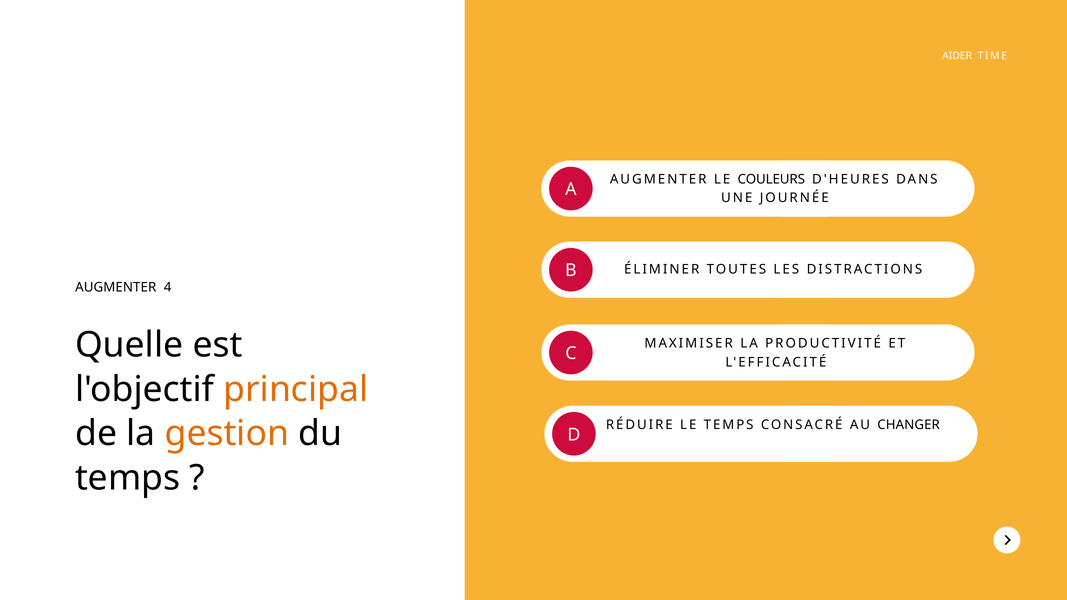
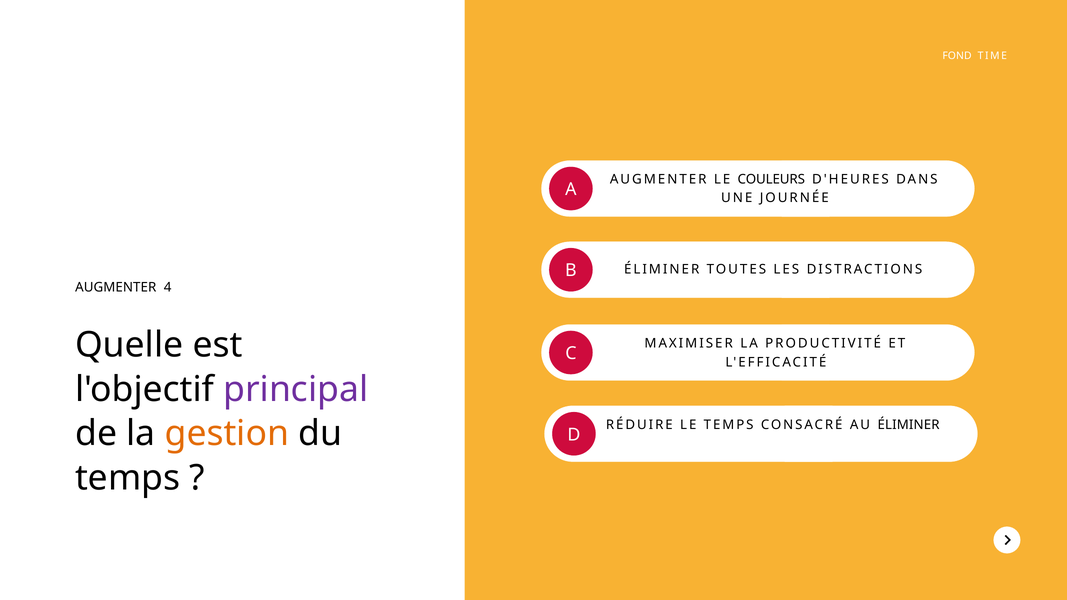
AIDER: AIDER -> FOND
principal colour: orange -> purple
AU CHANGER: CHANGER -> ÉLIMINER
